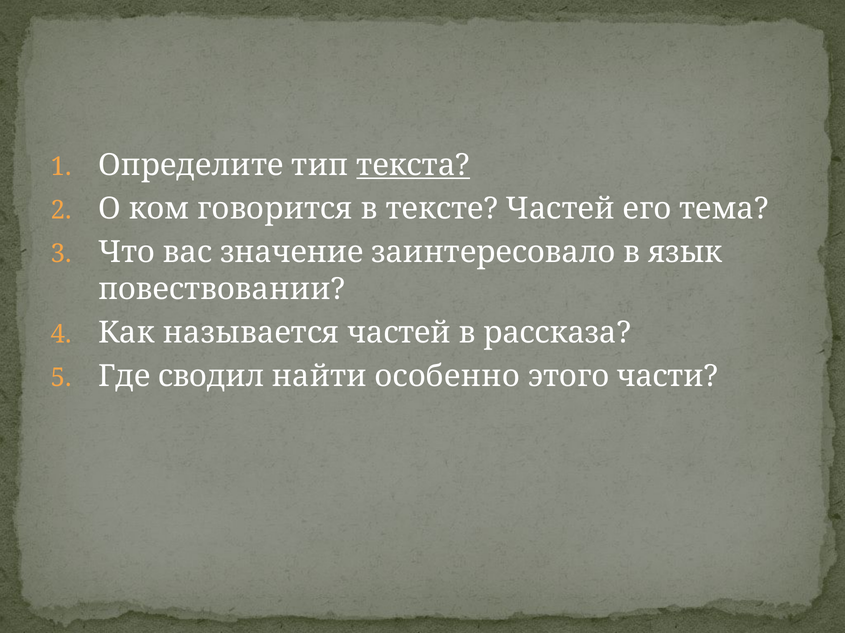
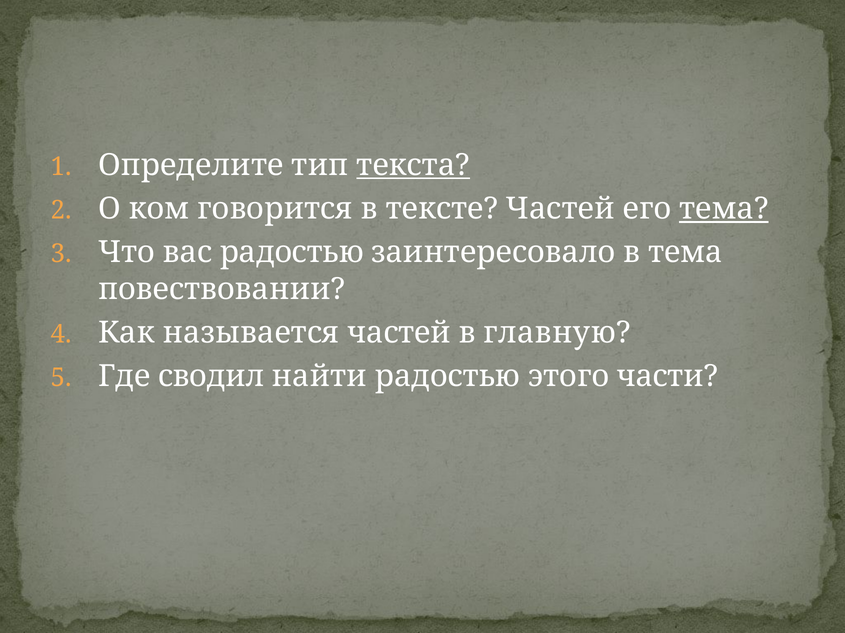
тема at (724, 209) underline: none -> present
вас значение: значение -> радостью
в язык: язык -> тема
рассказа: рассказа -> главную
найти особенно: особенно -> радостью
